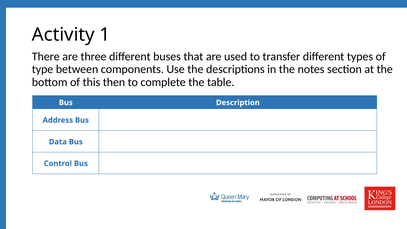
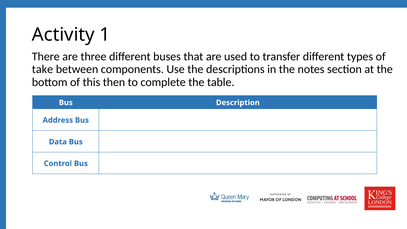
type: type -> take
